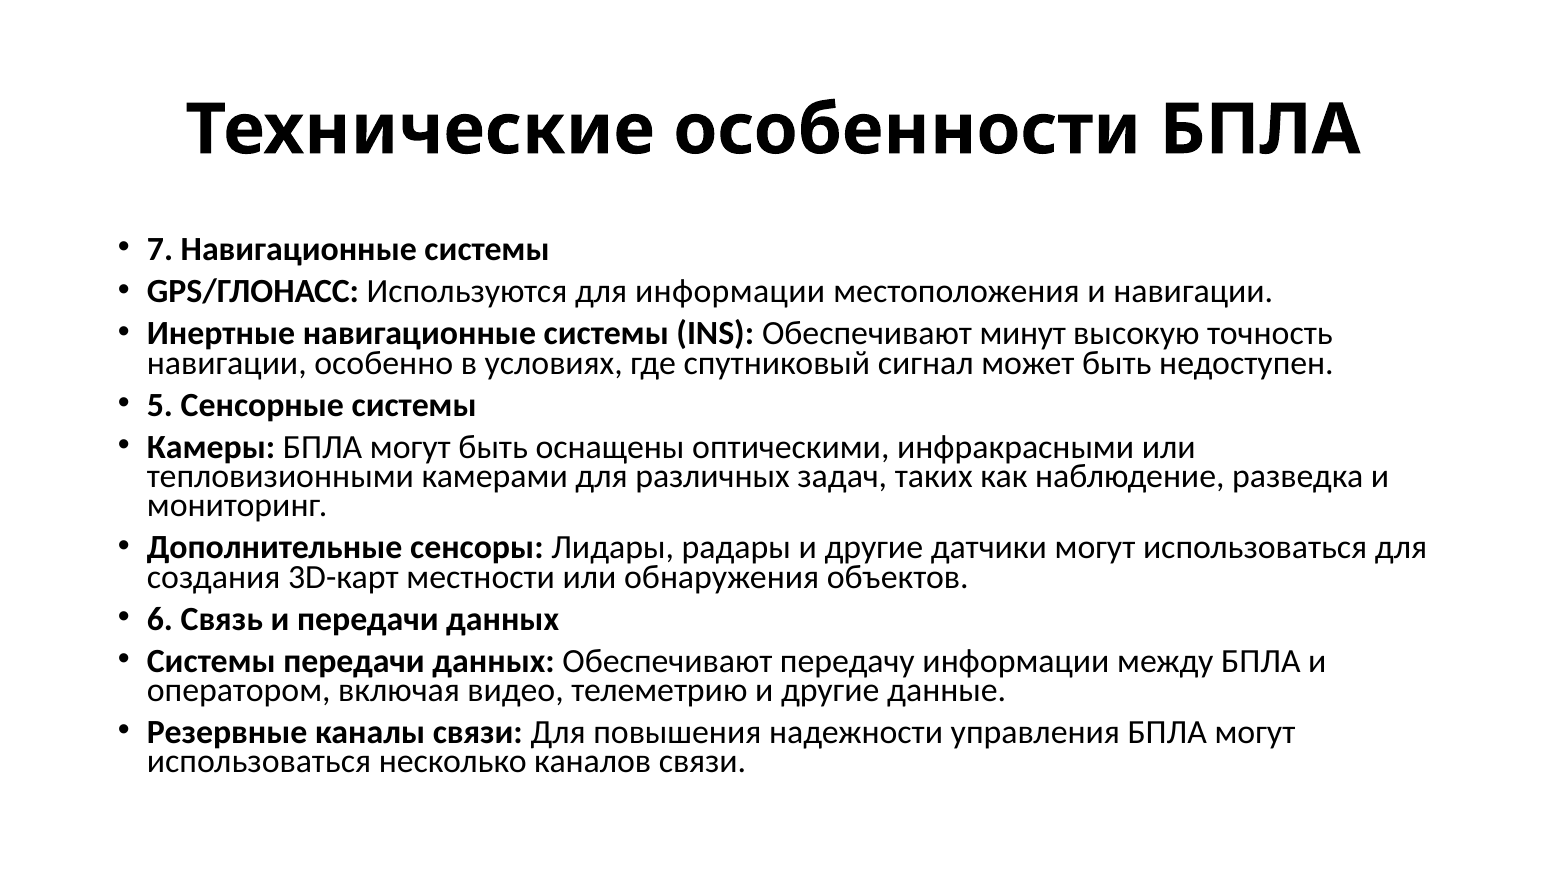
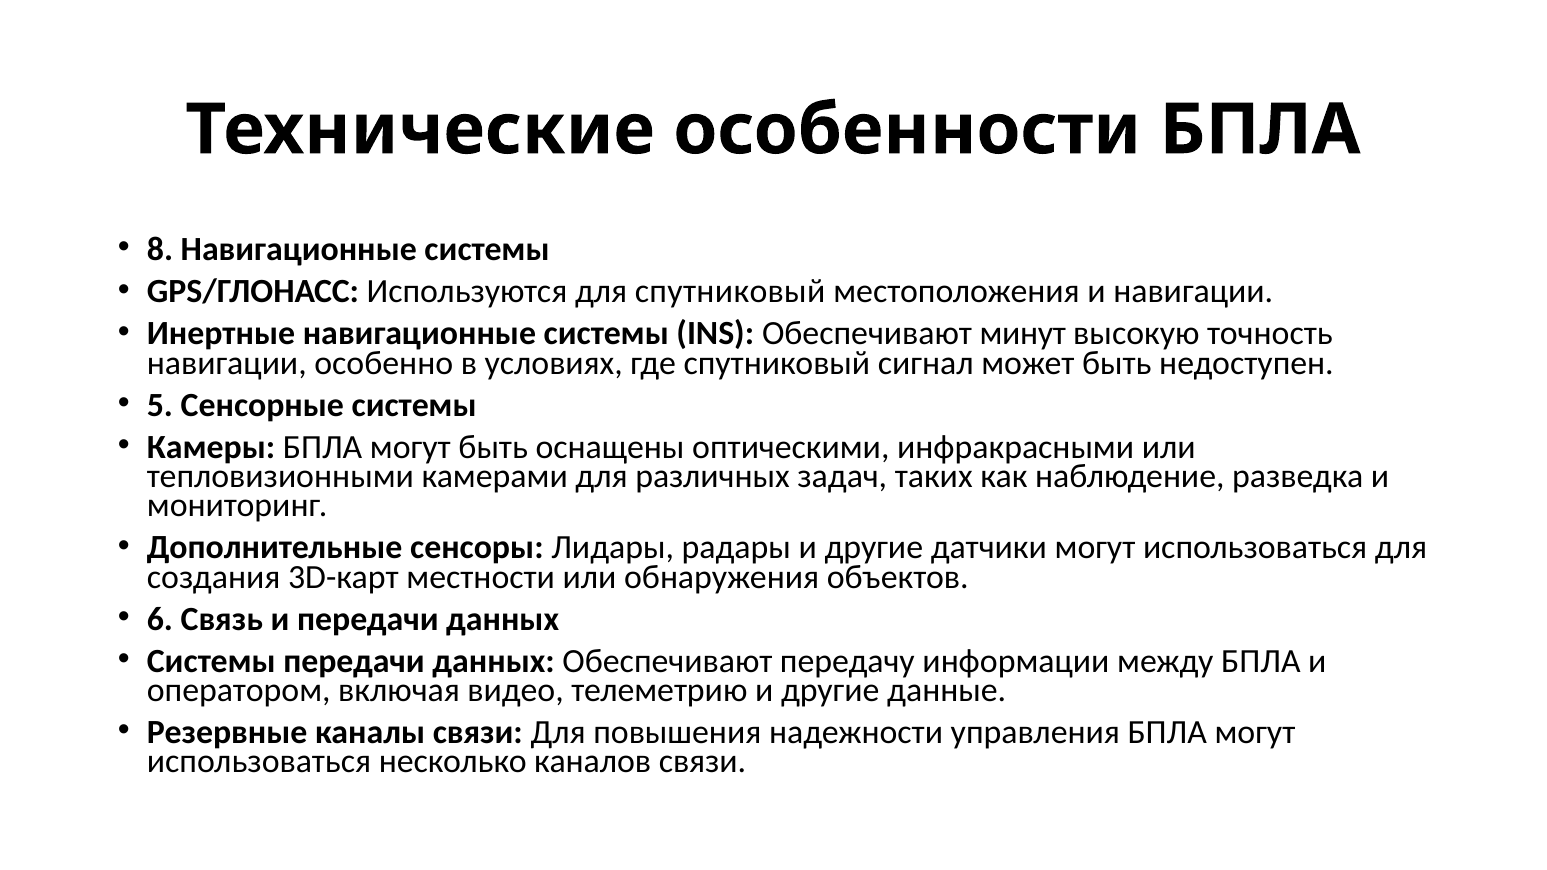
7: 7 -> 8
для информации: информации -> спутниковый
